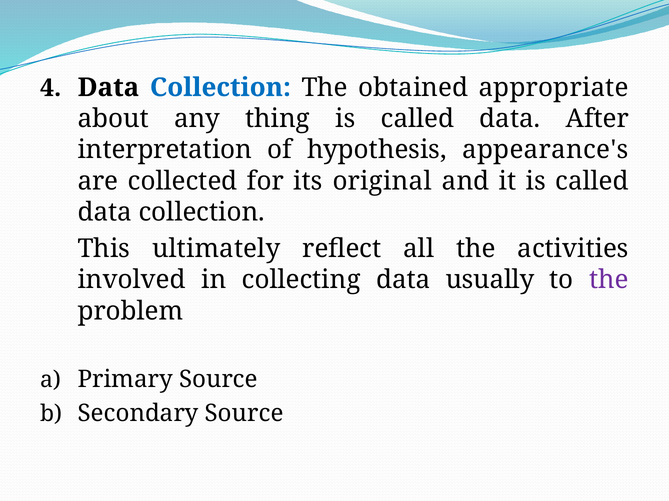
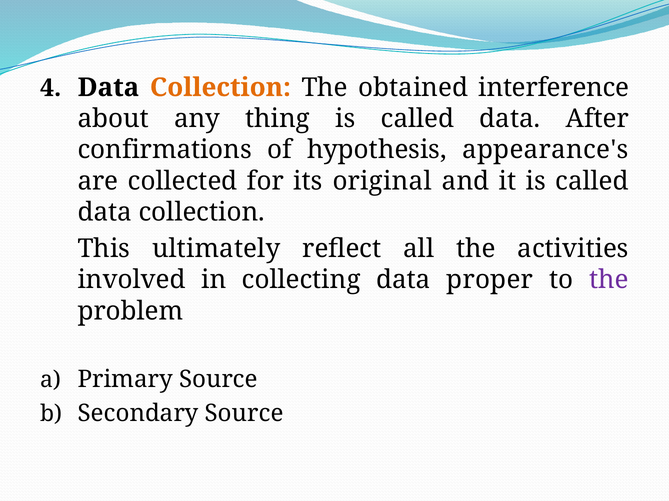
Collection at (220, 88) colour: blue -> orange
appropriate: appropriate -> interference
interpretation: interpretation -> confirmations
usually: usually -> proper
